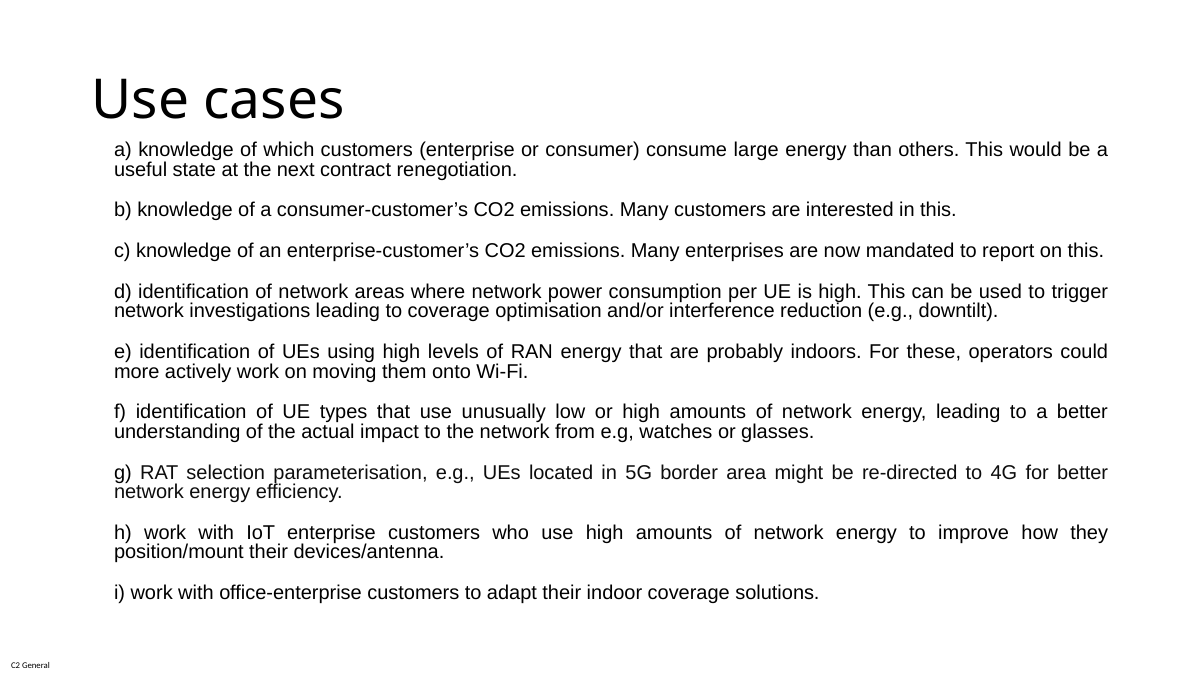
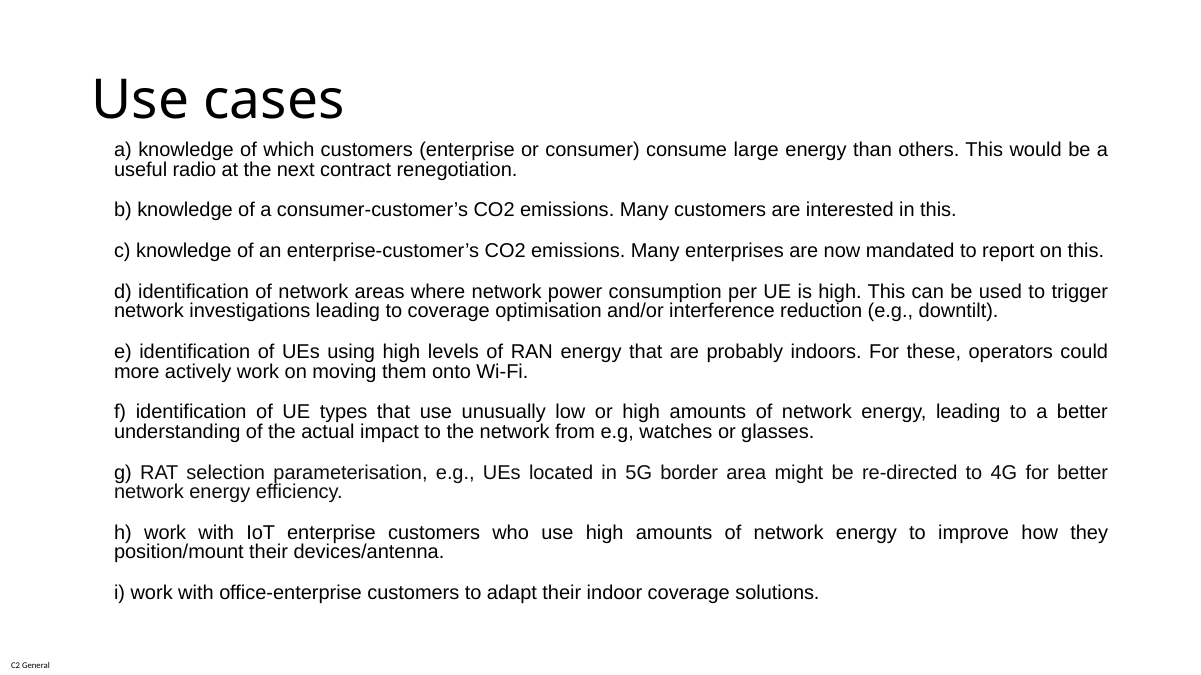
state: state -> radio
